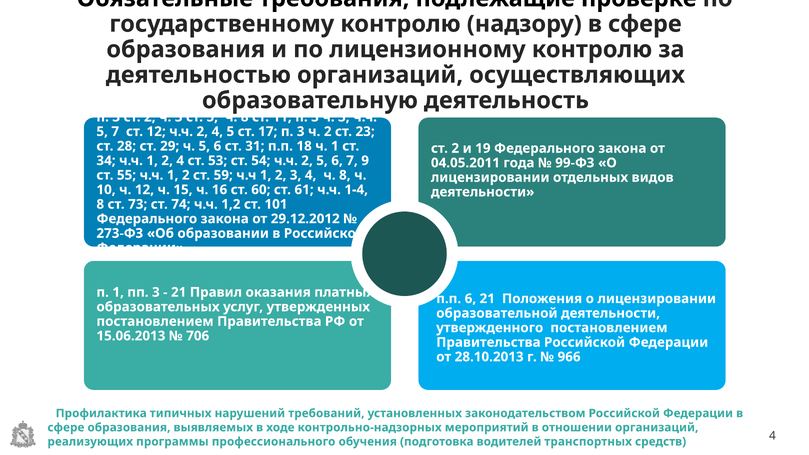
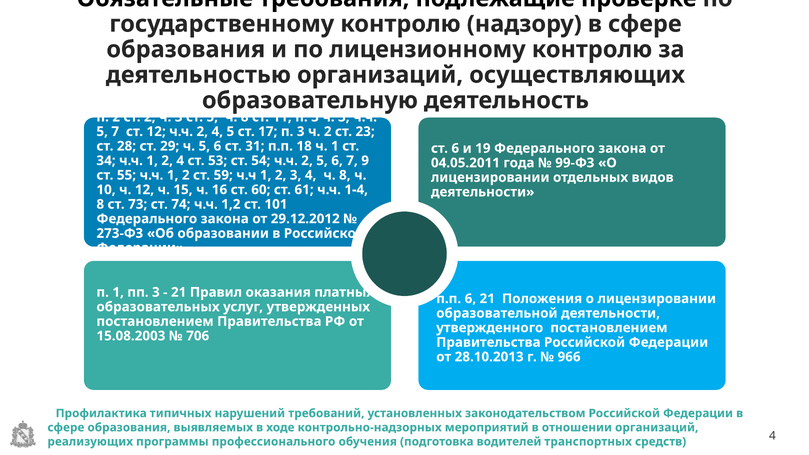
3 at (116, 117): 3 -> 2
2 at (455, 148): 2 -> 6
15.06.2013: 15.06.2013 -> 15.08.2003
